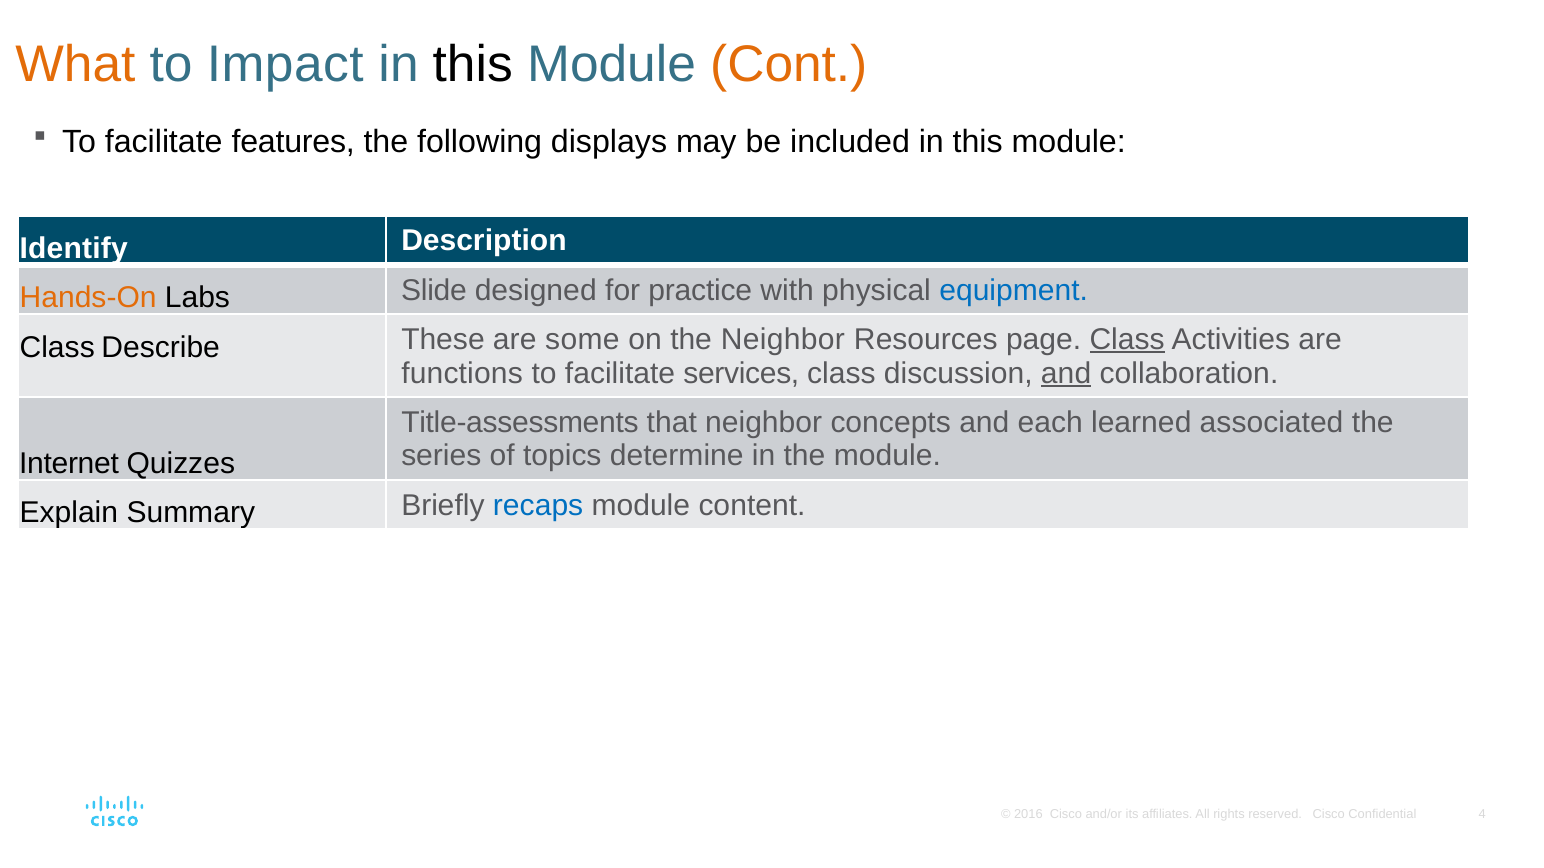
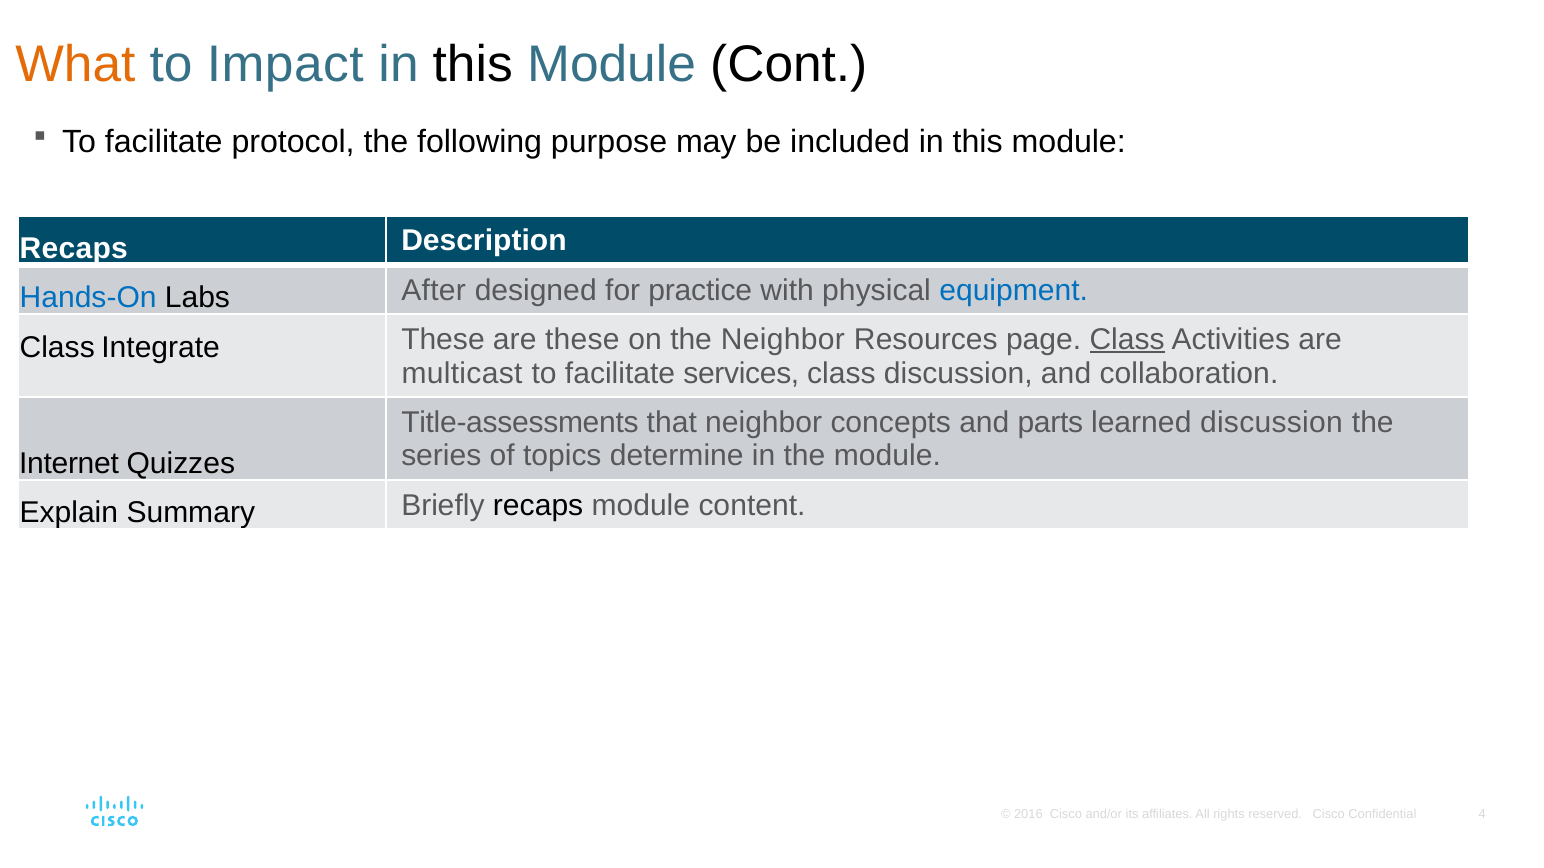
Cont colour: orange -> black
features: features -> protocol
displays: displays -> purpose
Identify at (74, 249): Identify -> Recaps
Hands-On colour: orange -> blue
Slide: Slide -> After
Describe: Describe -> Integrate
are some: some -> these
functions: functions -> multicast
and at (1066, 373) underline: present -> none
each: each -> parts
learned associated: associated -> discussion
recaps at (538, 506) colour: blue -> black
